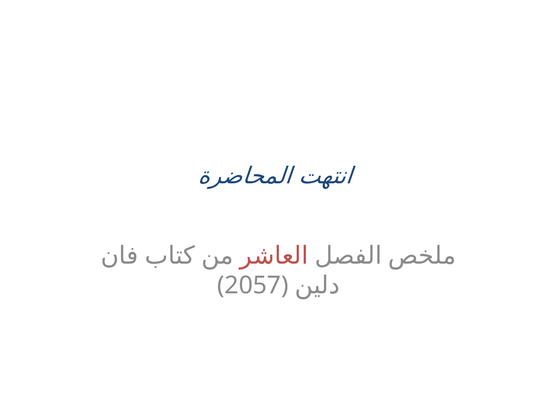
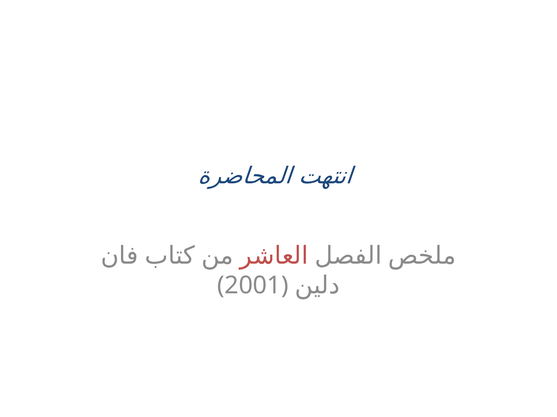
2057: 2057 -> 2001
